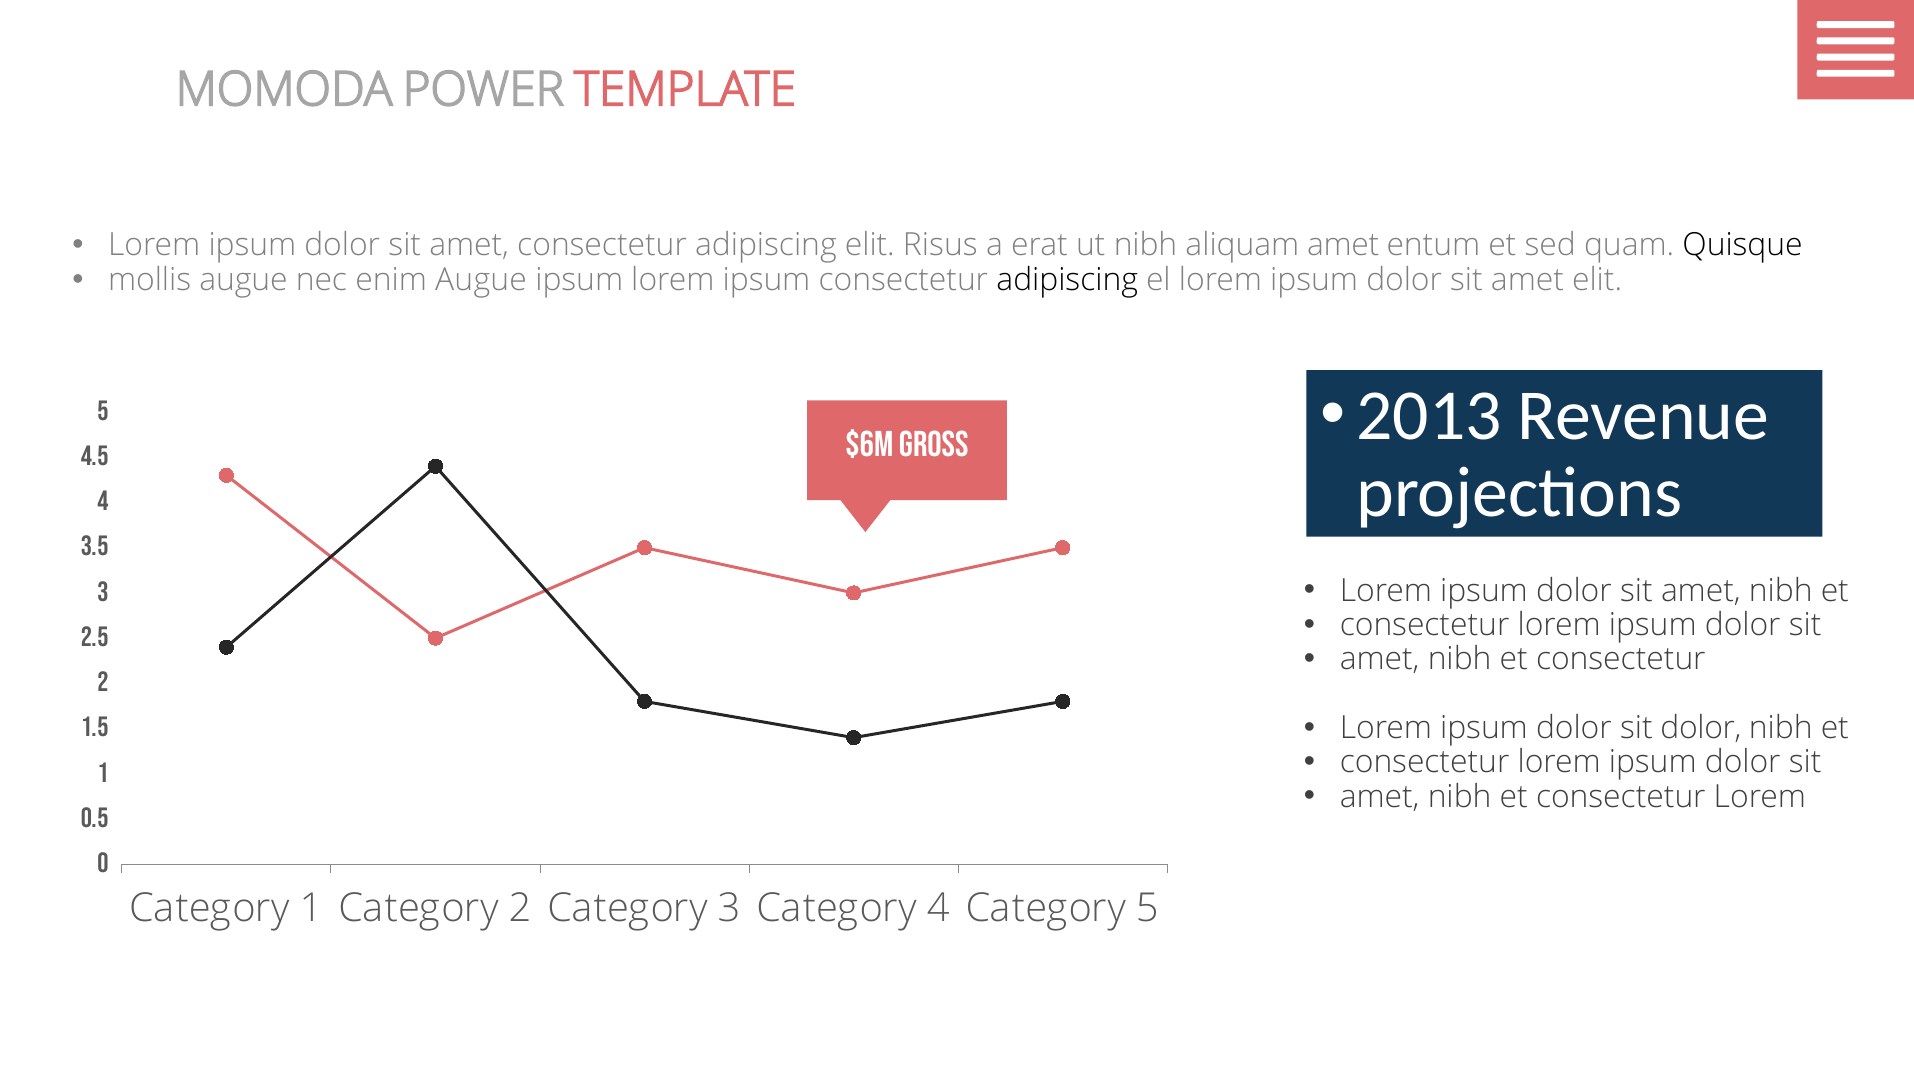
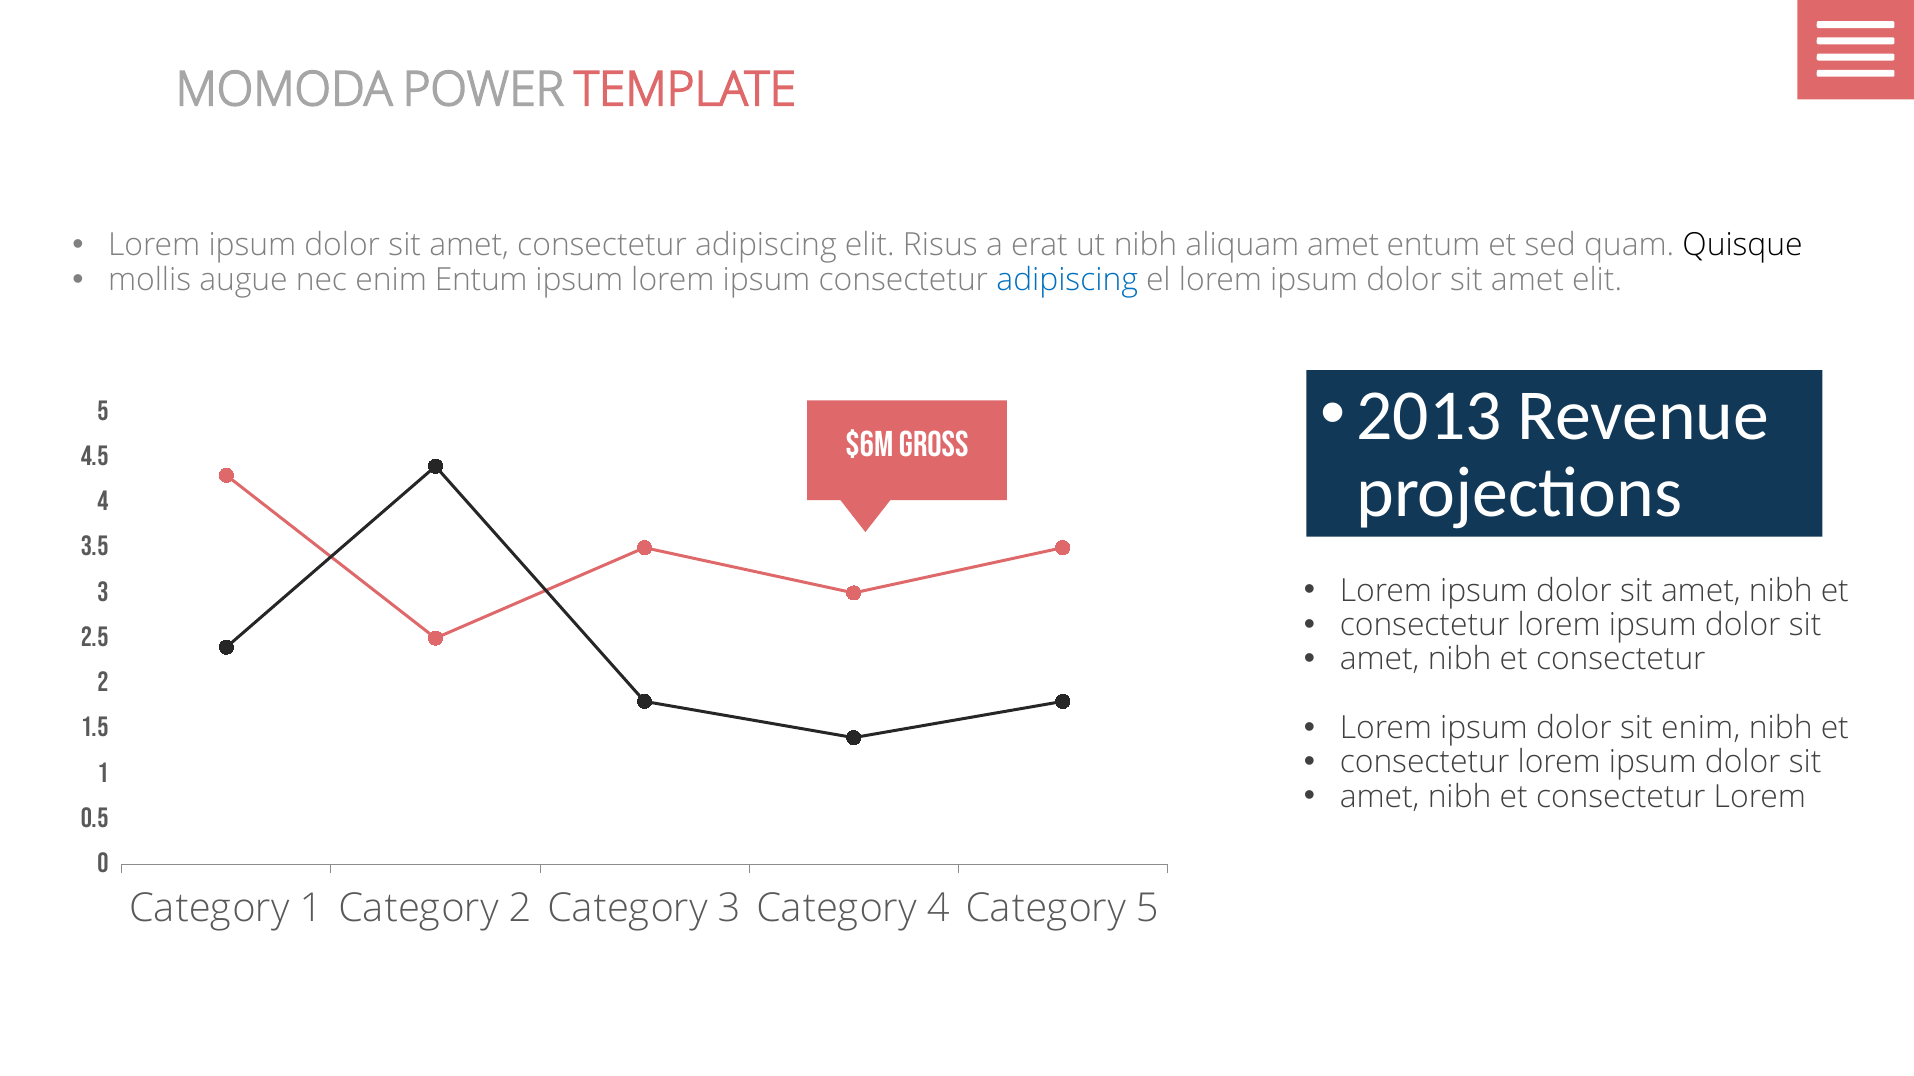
enim Augue: Augue -> Entum
adipiscing at (1067, 280) colour: black -> blue
sit dolor: dolor -> enim
